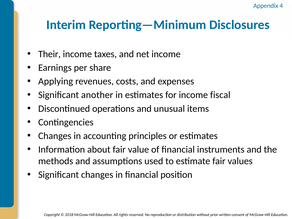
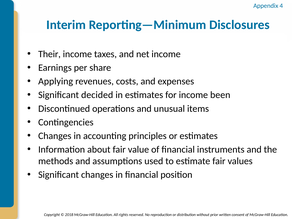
another: another -> decided
fiscal: fiscal -> been
